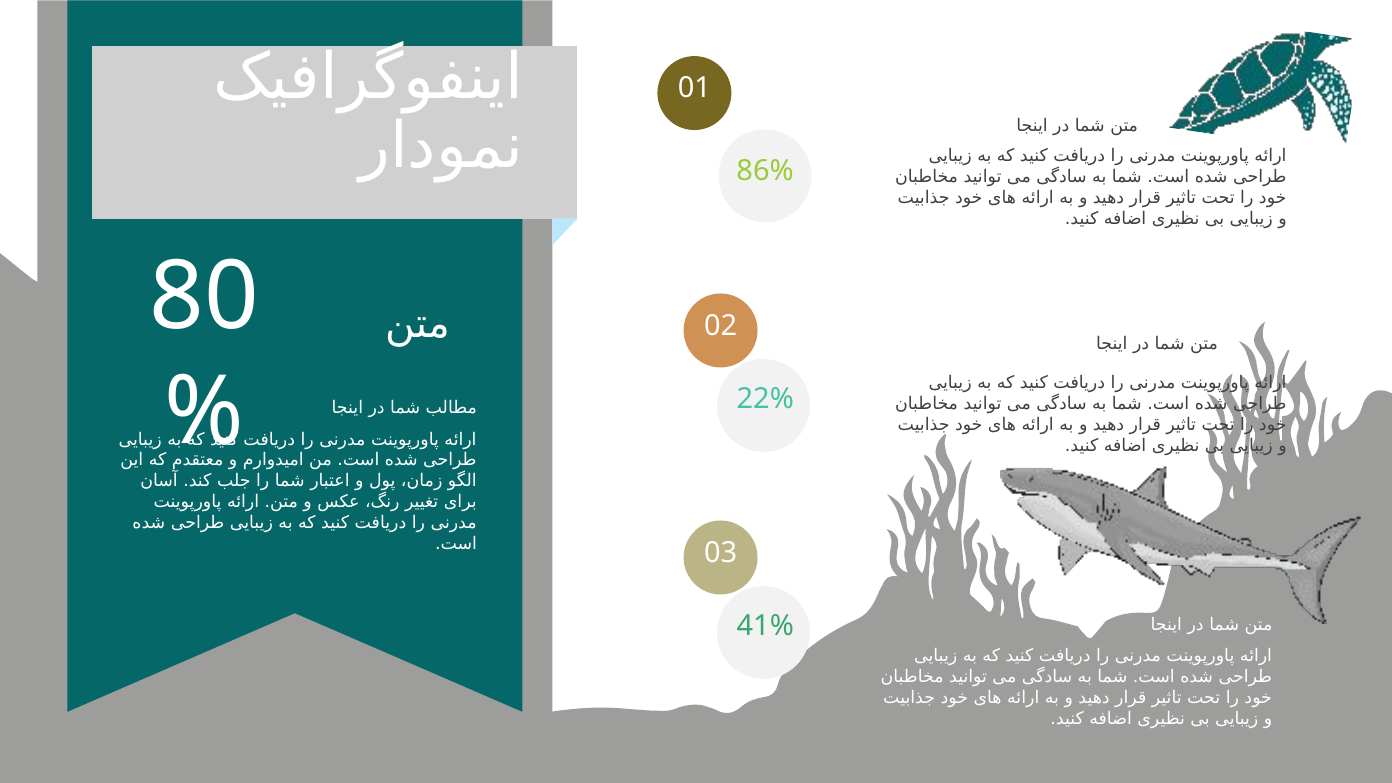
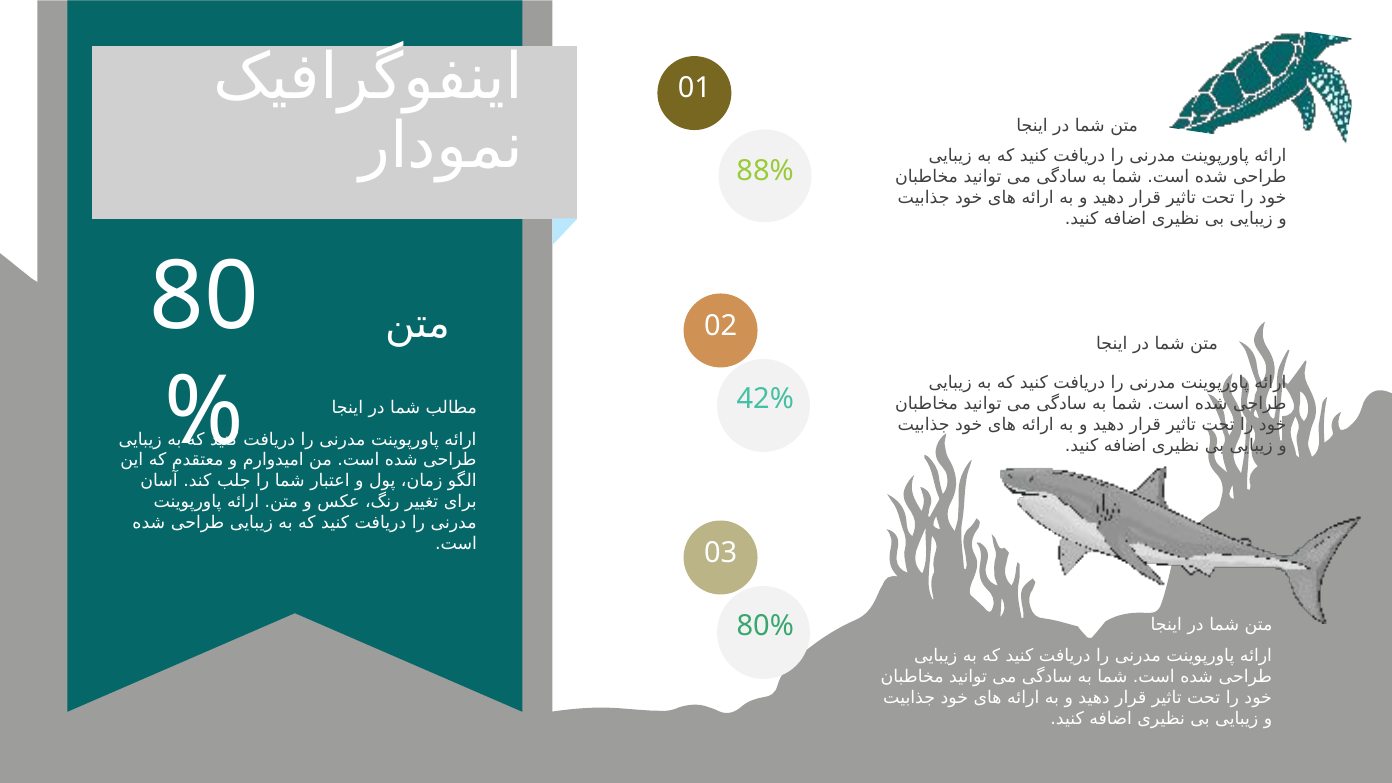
86%: 86% -> 88%
22%: 22% -> 42%
41%: 41% -> 80%
